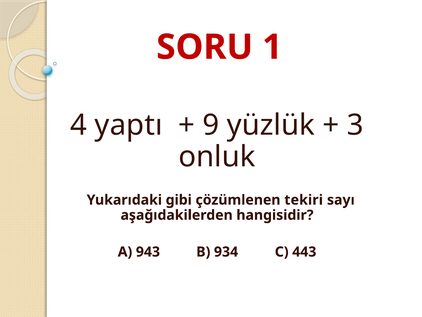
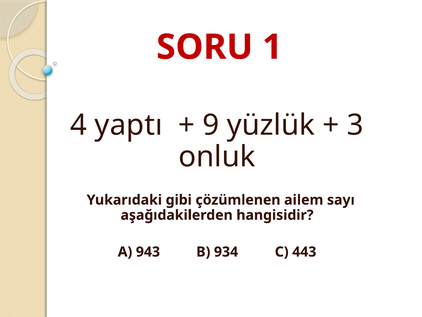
tekiri: tekiri -> ailem
